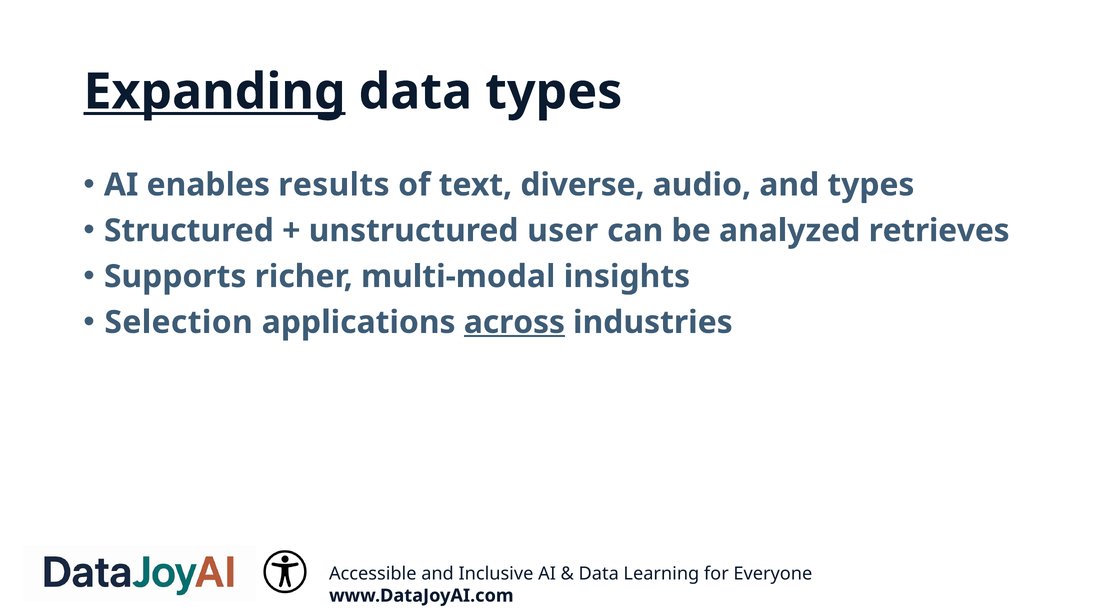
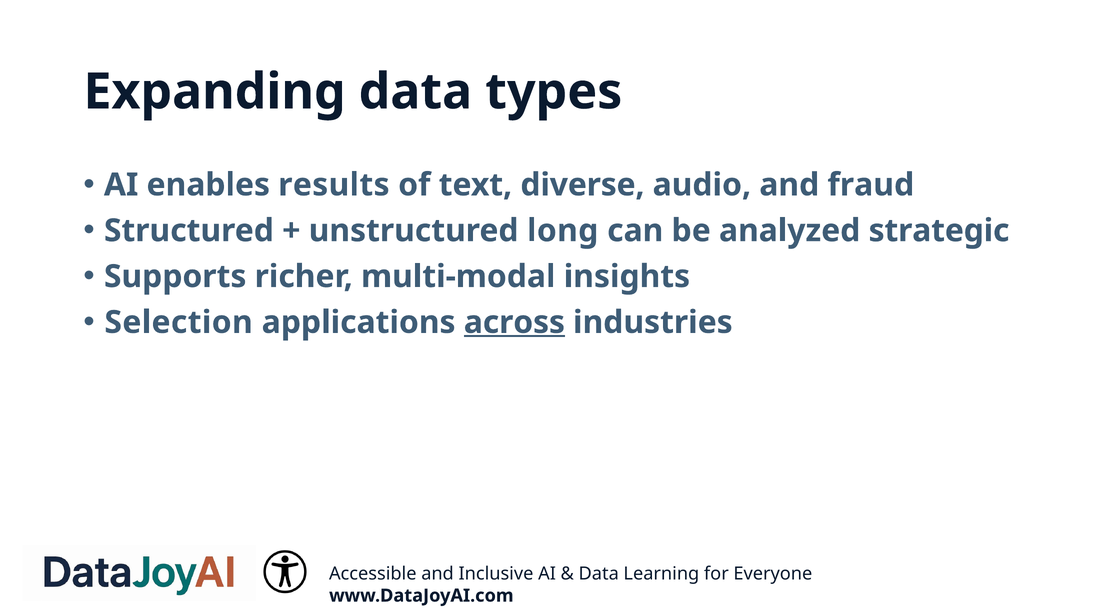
Expanding underline: present -> none
and types: types -> fraud
user: user -> long
retrieves: retrieves -> strategic
